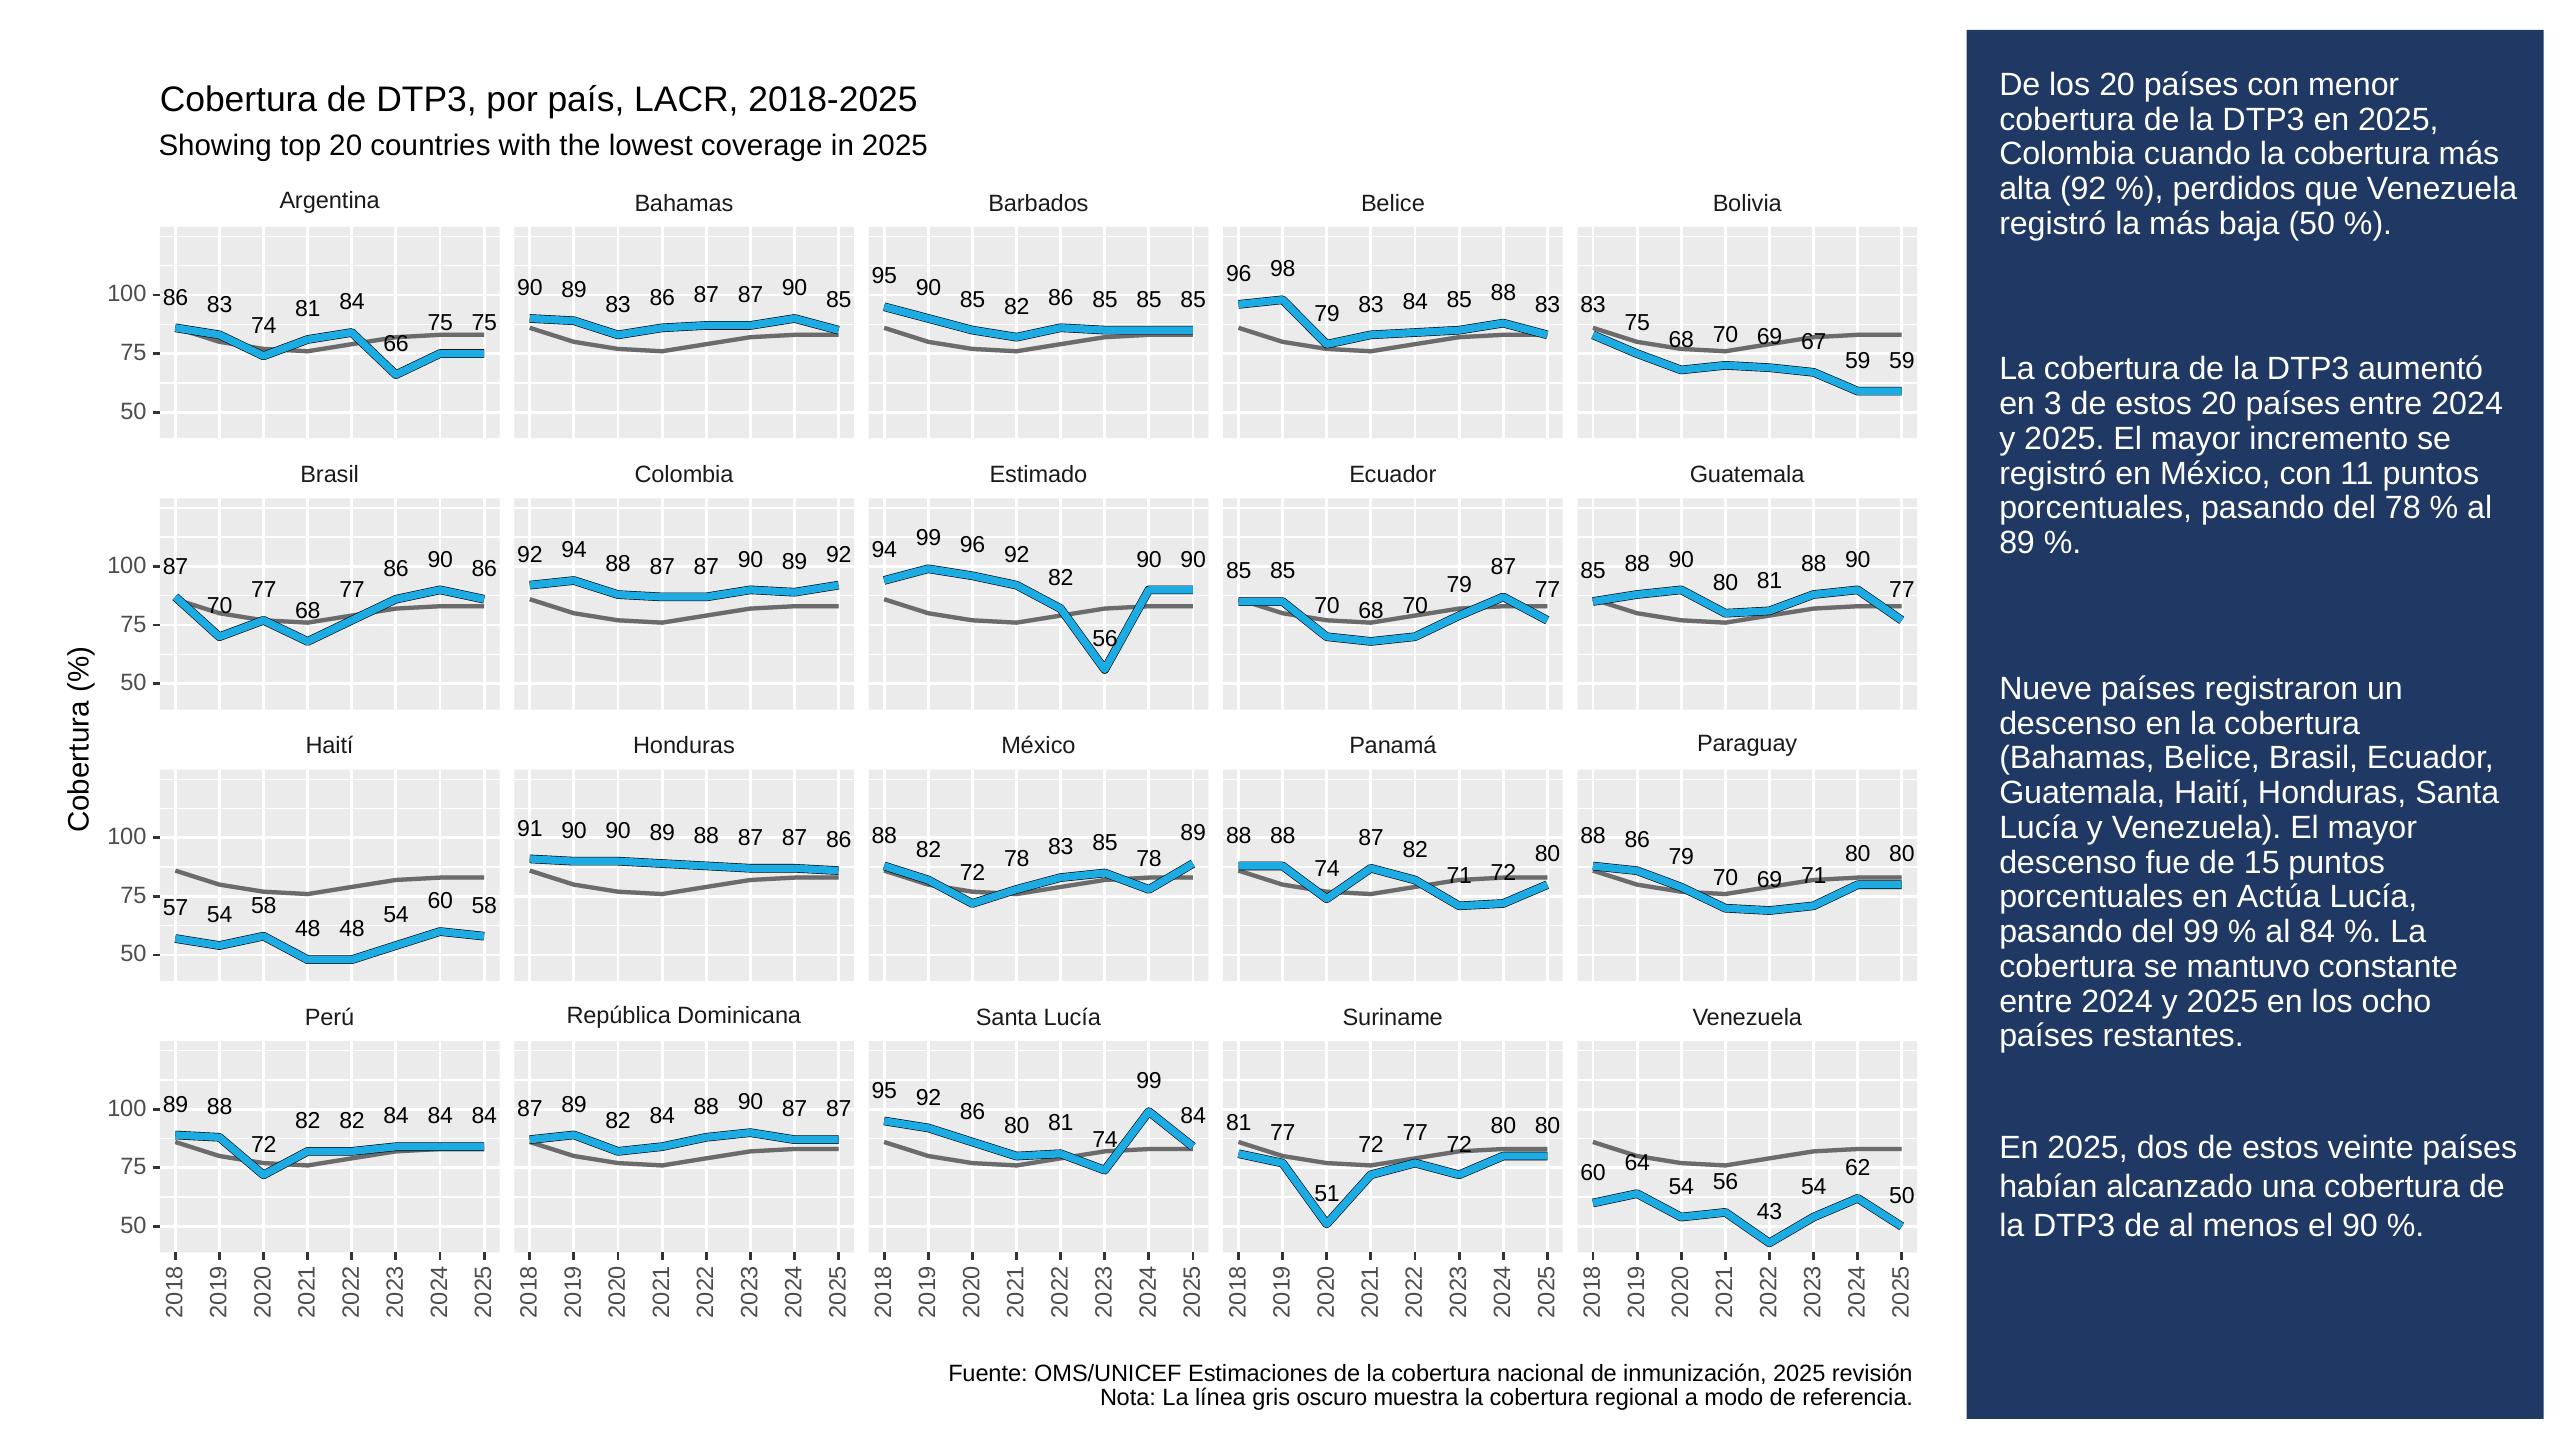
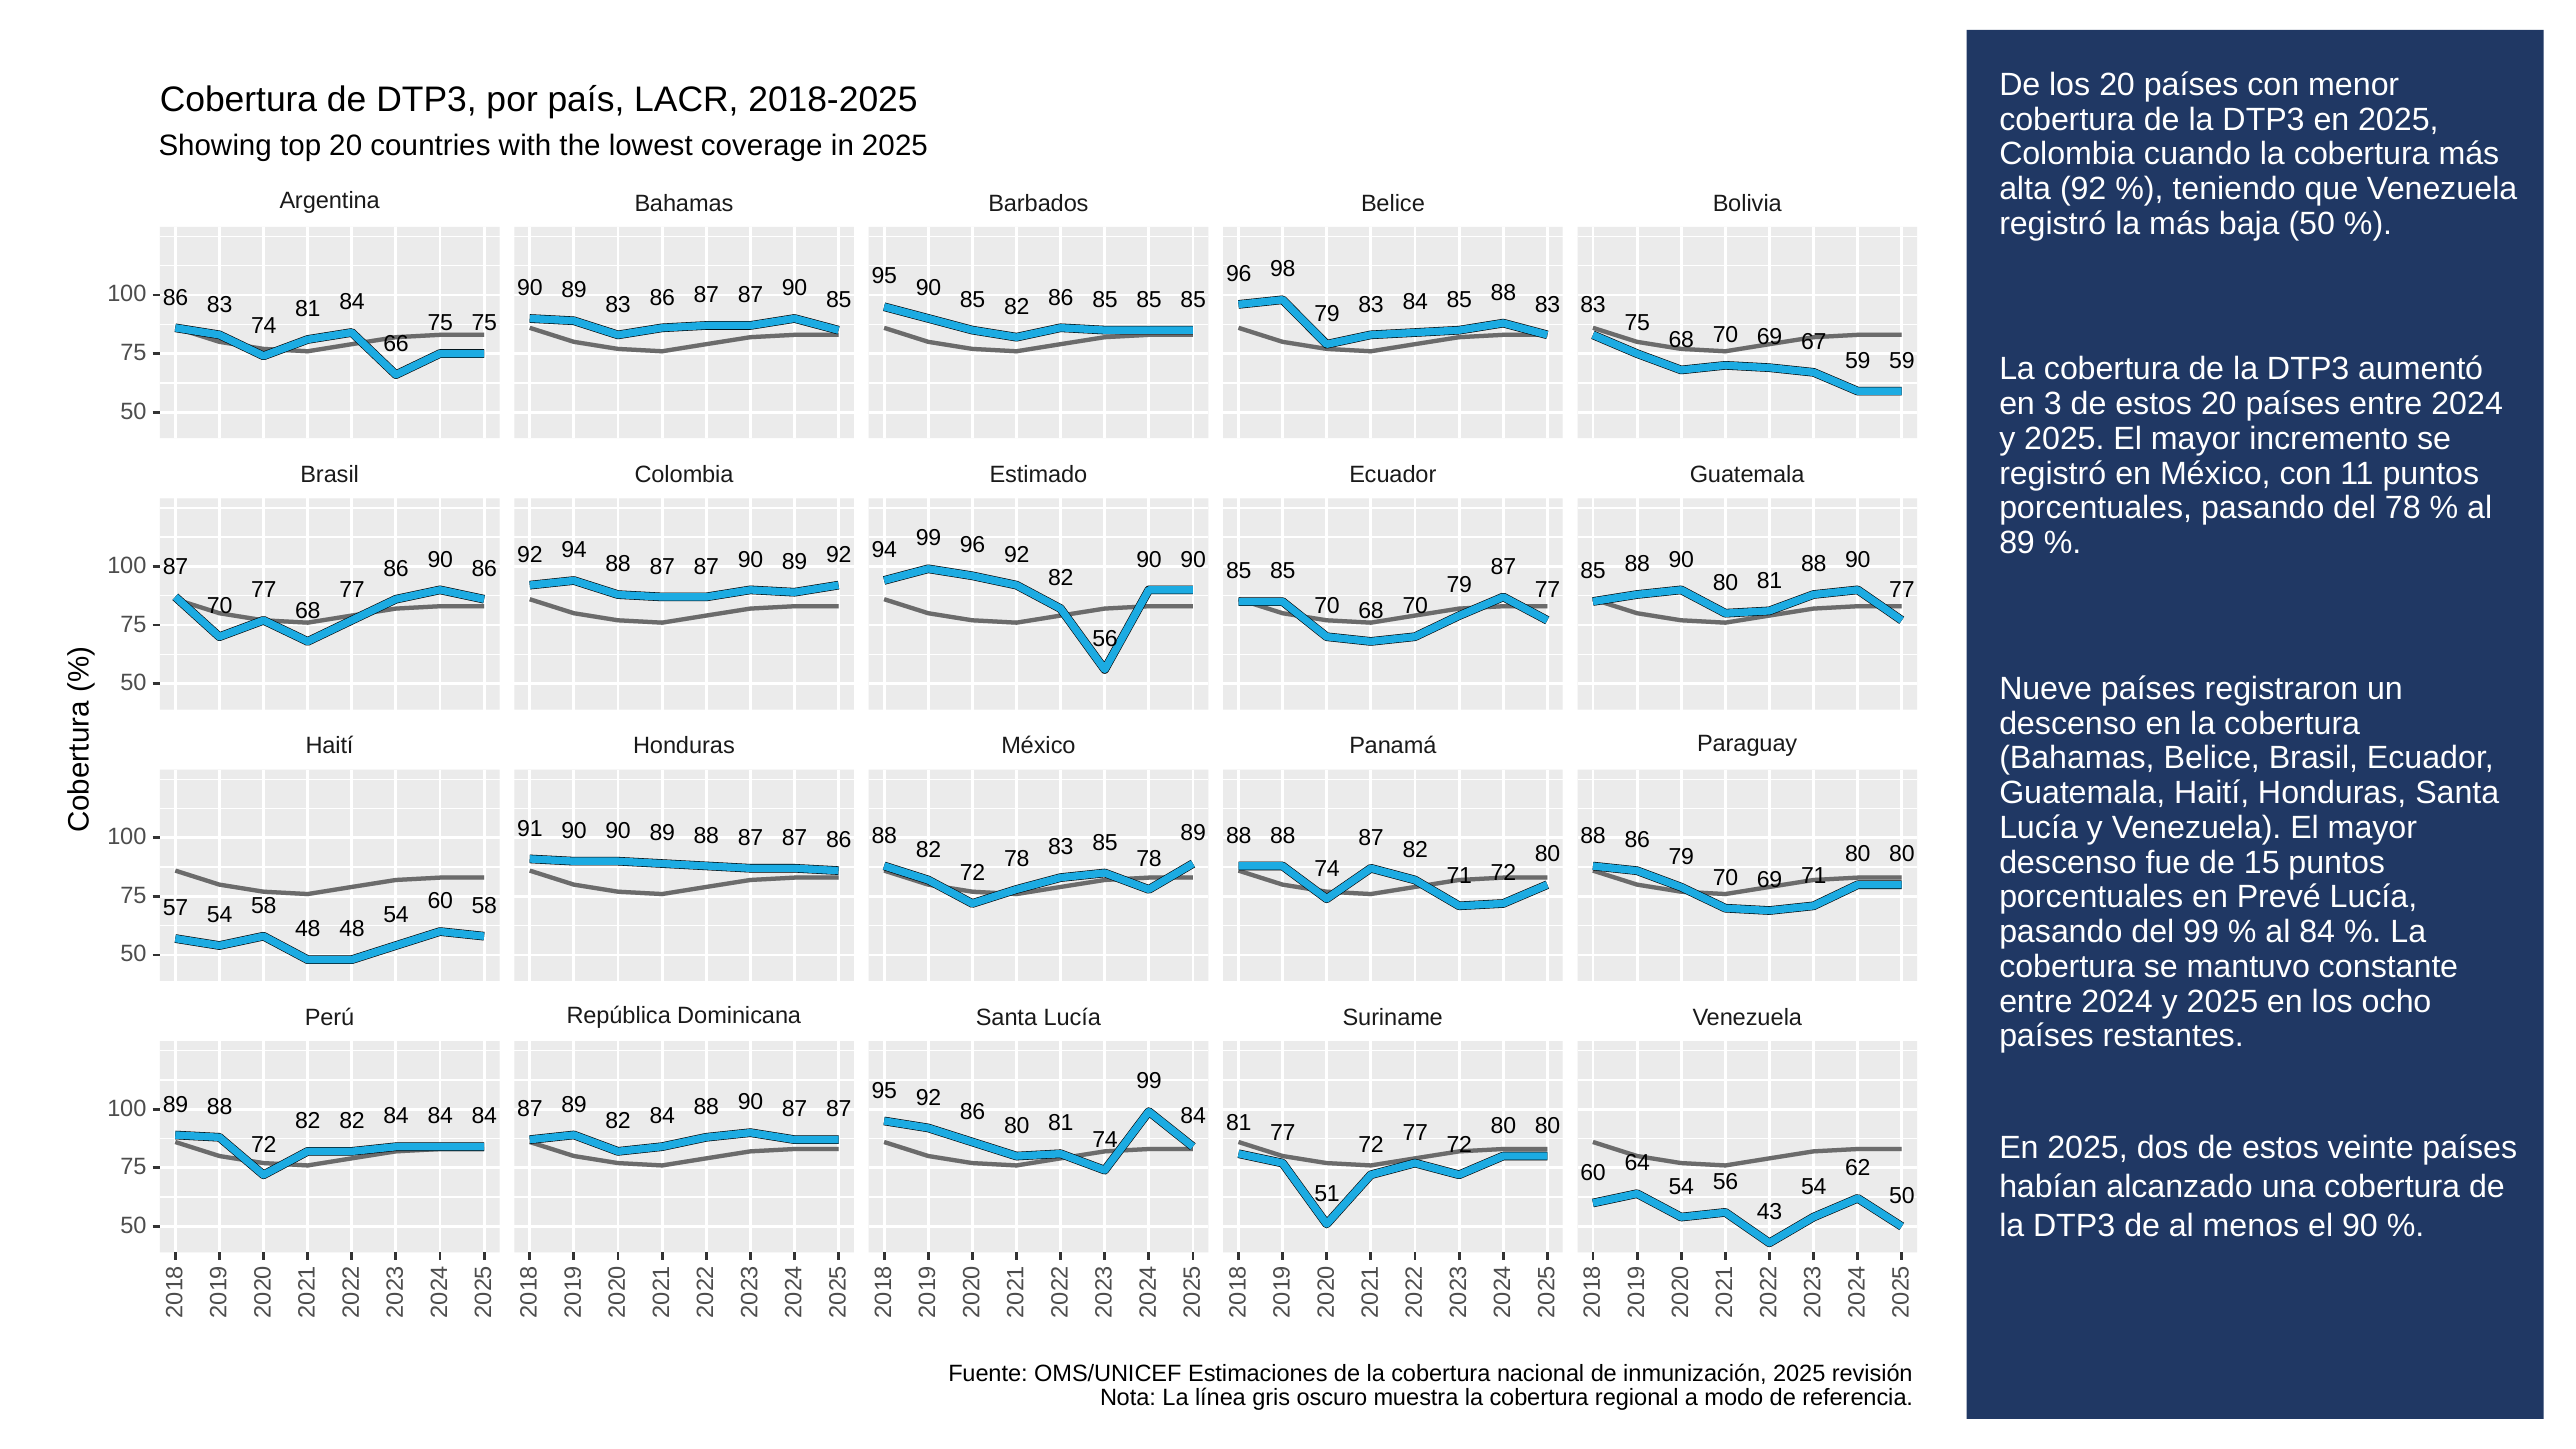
perdidos: perdidos -> teniendo
Actúa: Actúa -> Prevé
